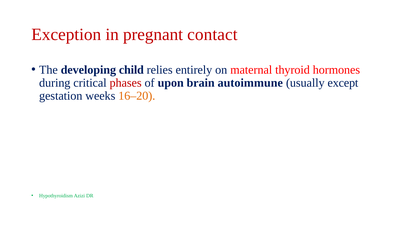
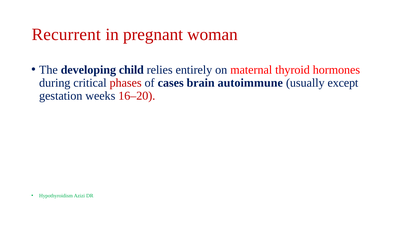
Exception: Exception -> Recurrent
contact: contact -> woman
upon: upon -> cases
16–20 colour: orange -> red
